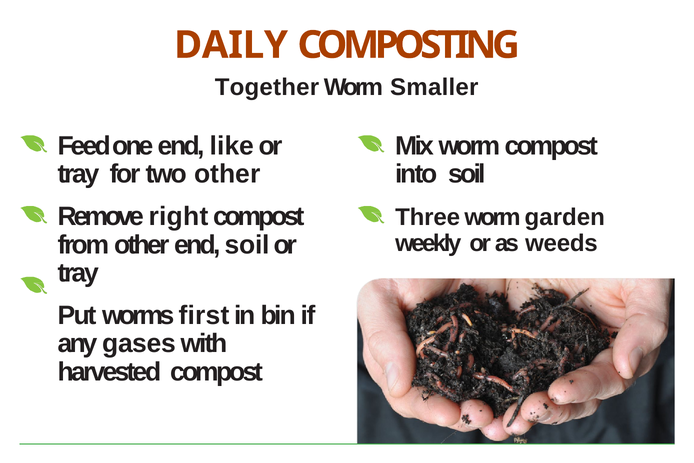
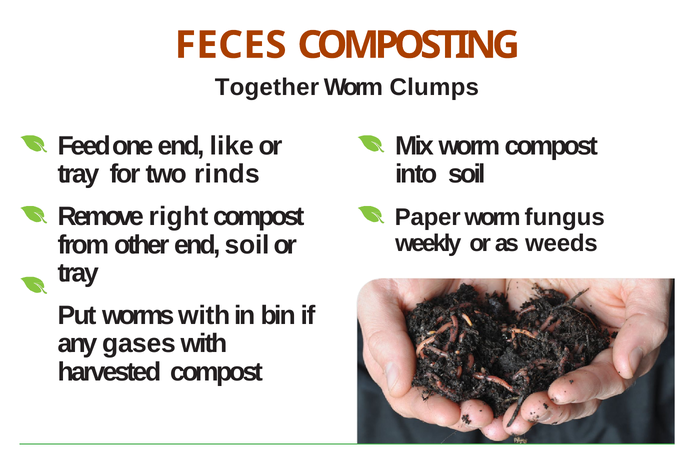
DAILY: DAILY -> FECES
Smaller: Smaller -> Clumps
two other: other -> rinds
Three: Three -> Paper
garden: garden -> fungus
worms first: first -> with
